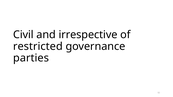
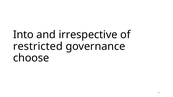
Civil: Civil -> Into
parties: parties -> choose
